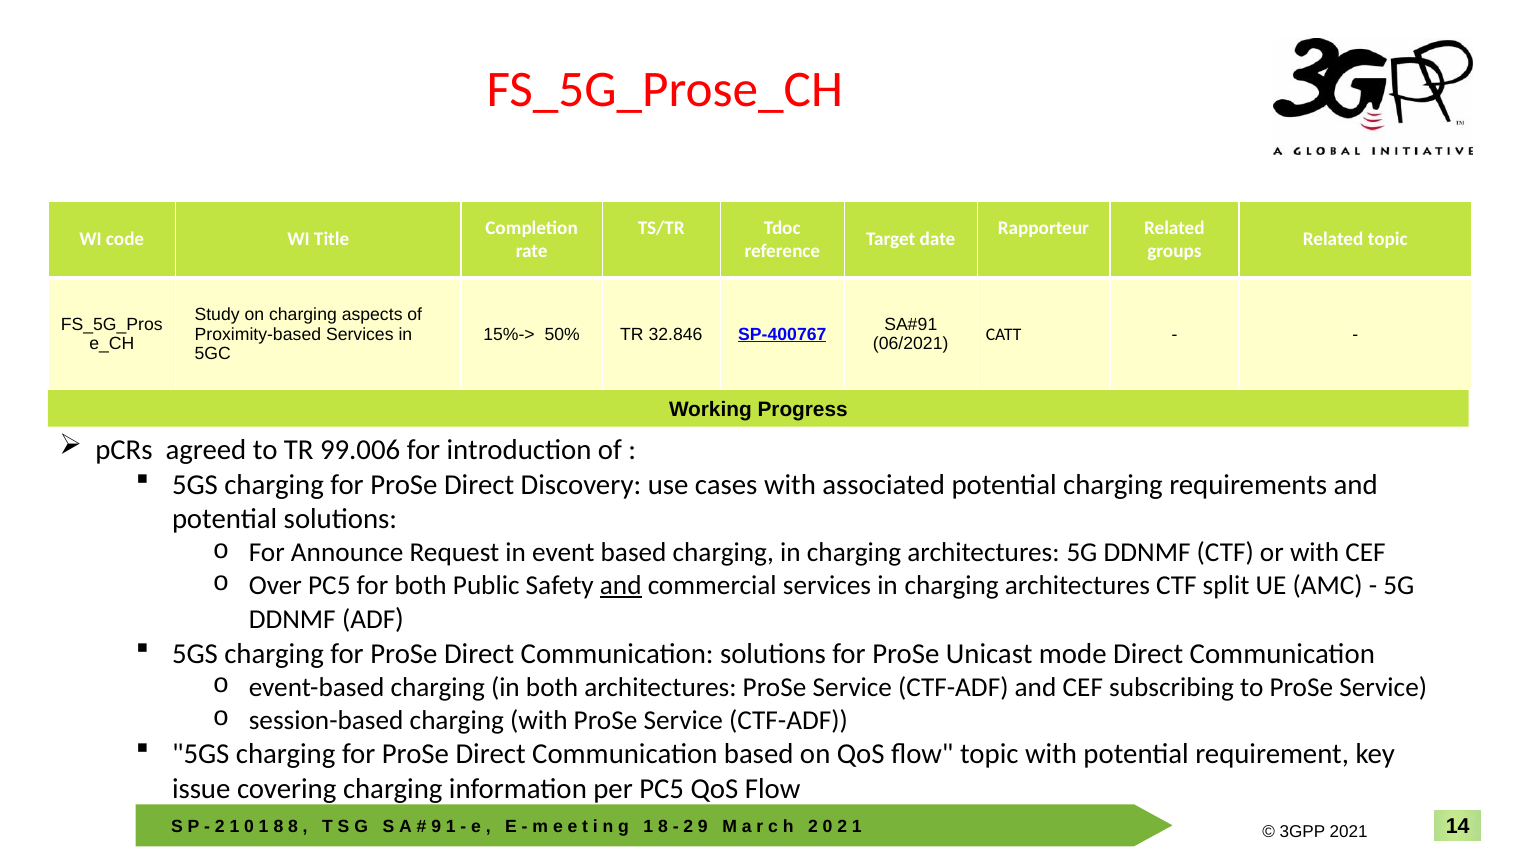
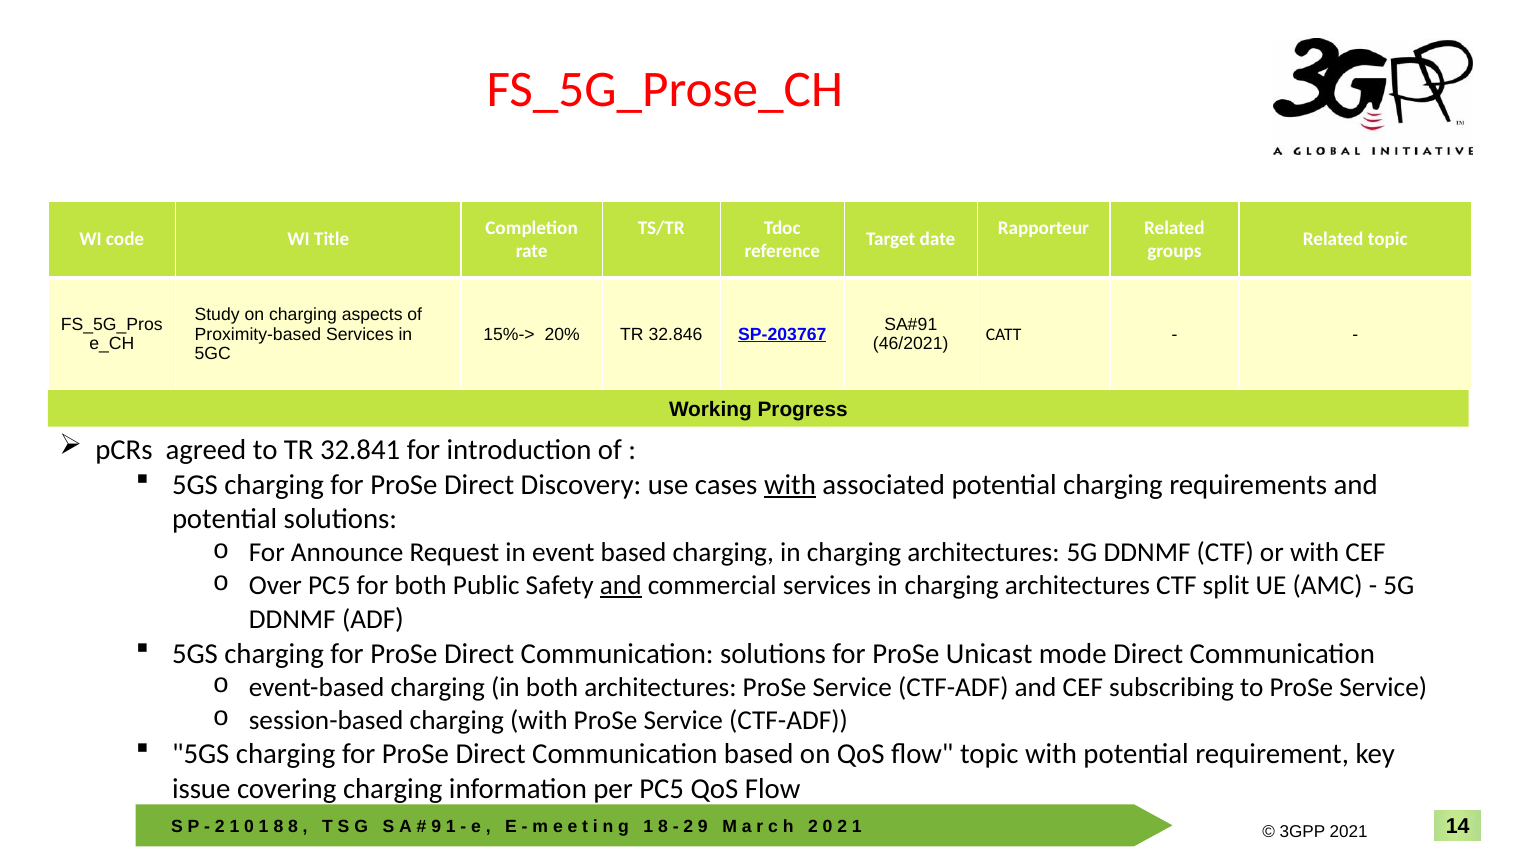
50%: 50% -> 20%
SP-400767: SP-400767 -> SP-203767
06/2021: 06/2021 -> 46/2021
99.006: 99.006 -> 32.841
with at (790, 484) underline: none -> present
